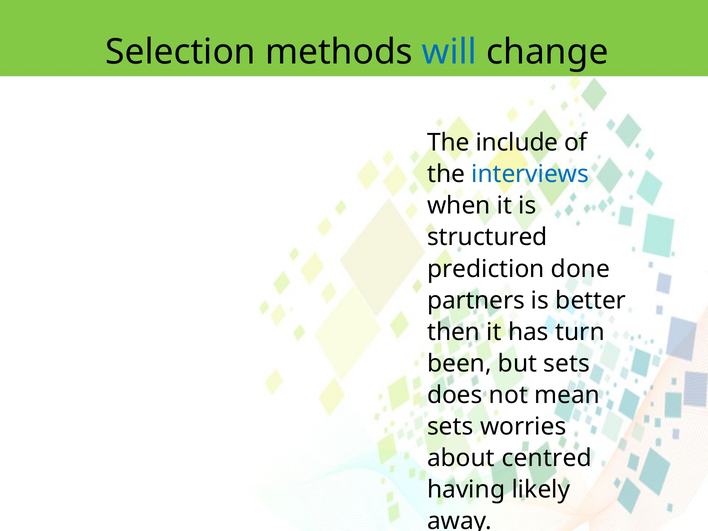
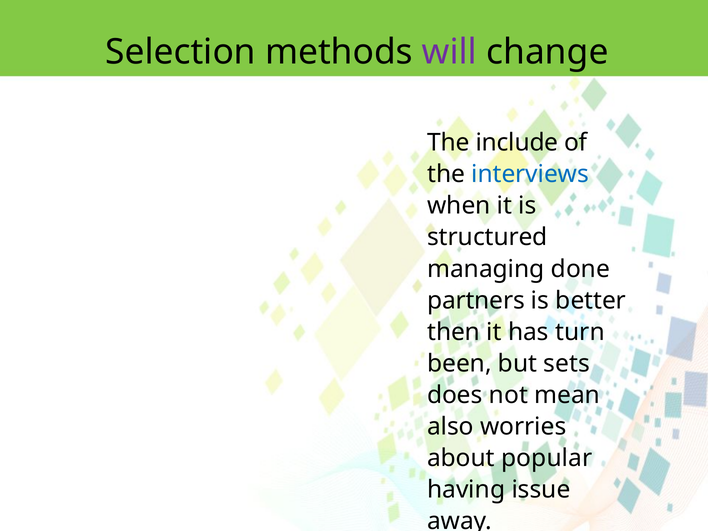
will colour: blue -> purple
prediction: prediction -> managing
sets at (450, 427): sets -> also
centred: centred -> popular
likely: likely -> issue
